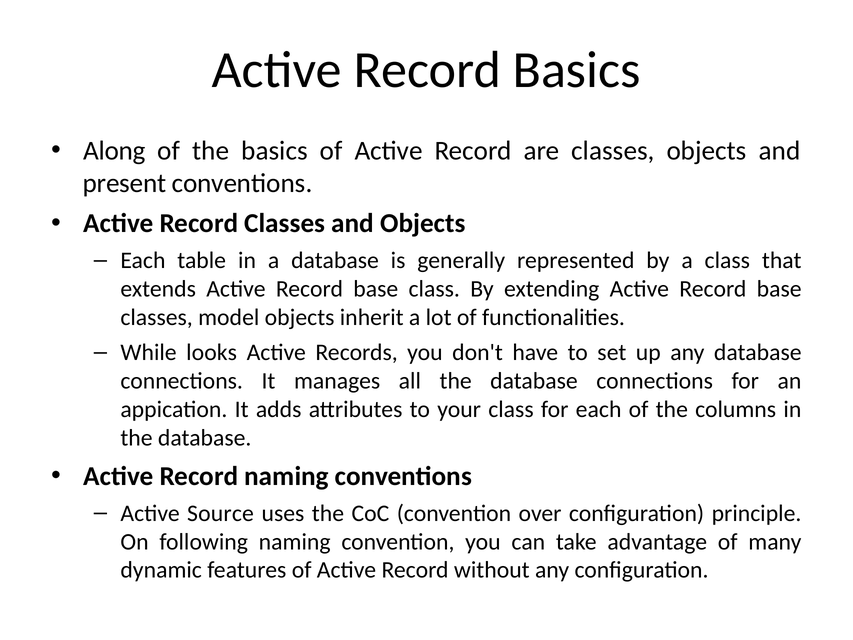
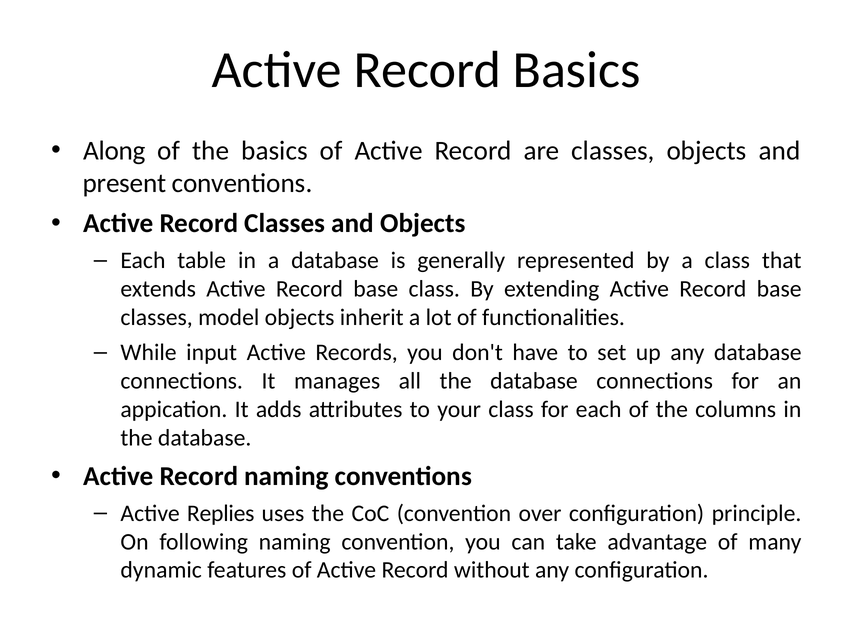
looks: looks -> input
Source: Source -> Replies
